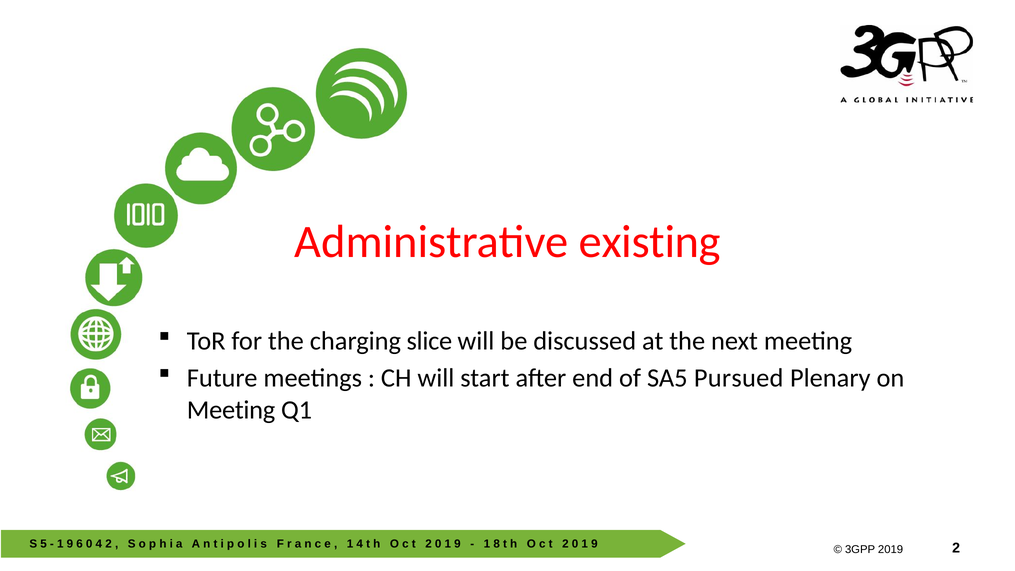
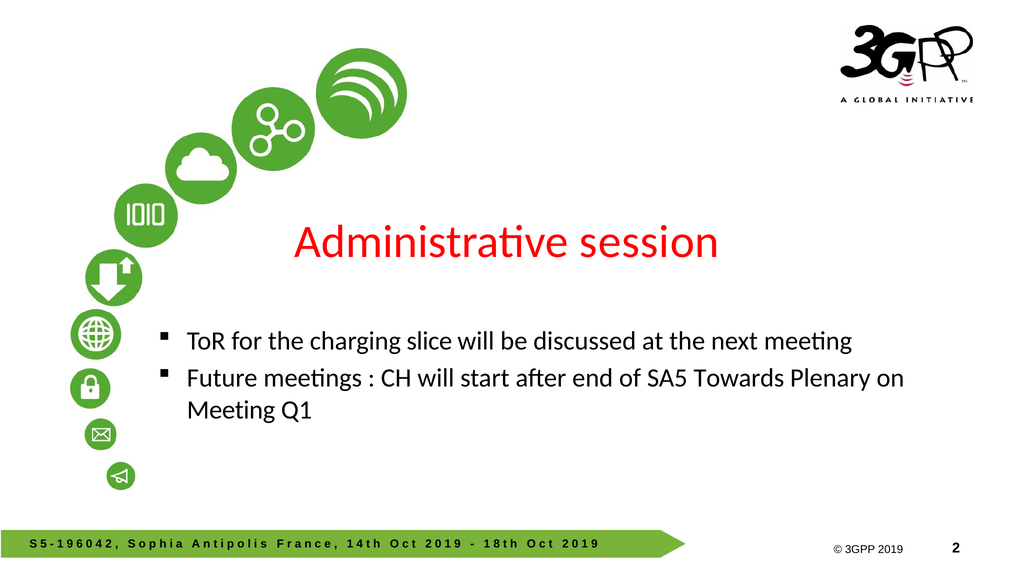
existing: existing -> session
Pursued: Pursued -> Towards
